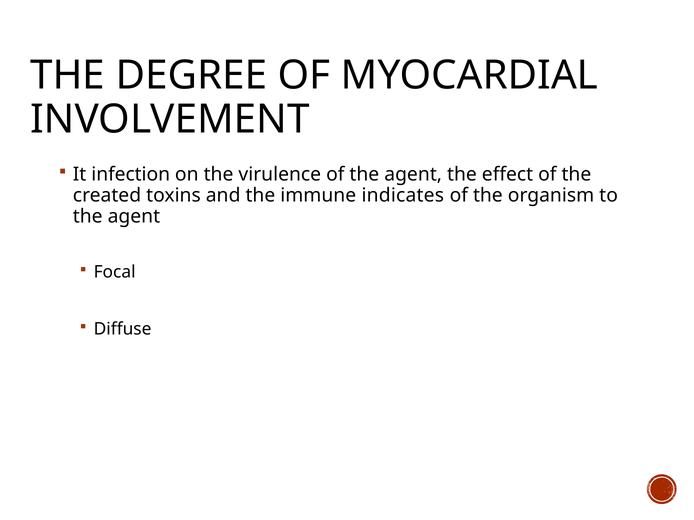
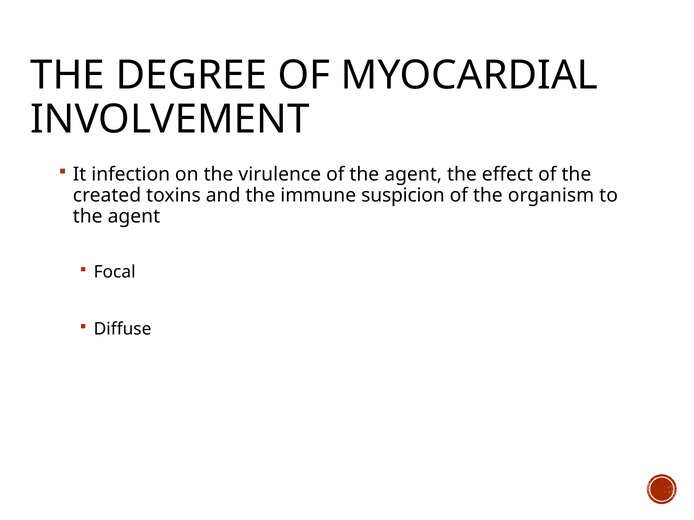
indicates: indicates -> suspicion
